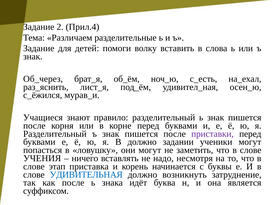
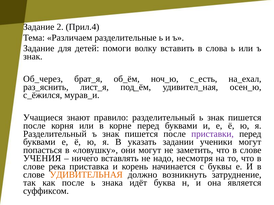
В должно: должно -> указать
этап: этап -> река
УДИВИТЕЛЬНАЯ colour: blue -> orange
